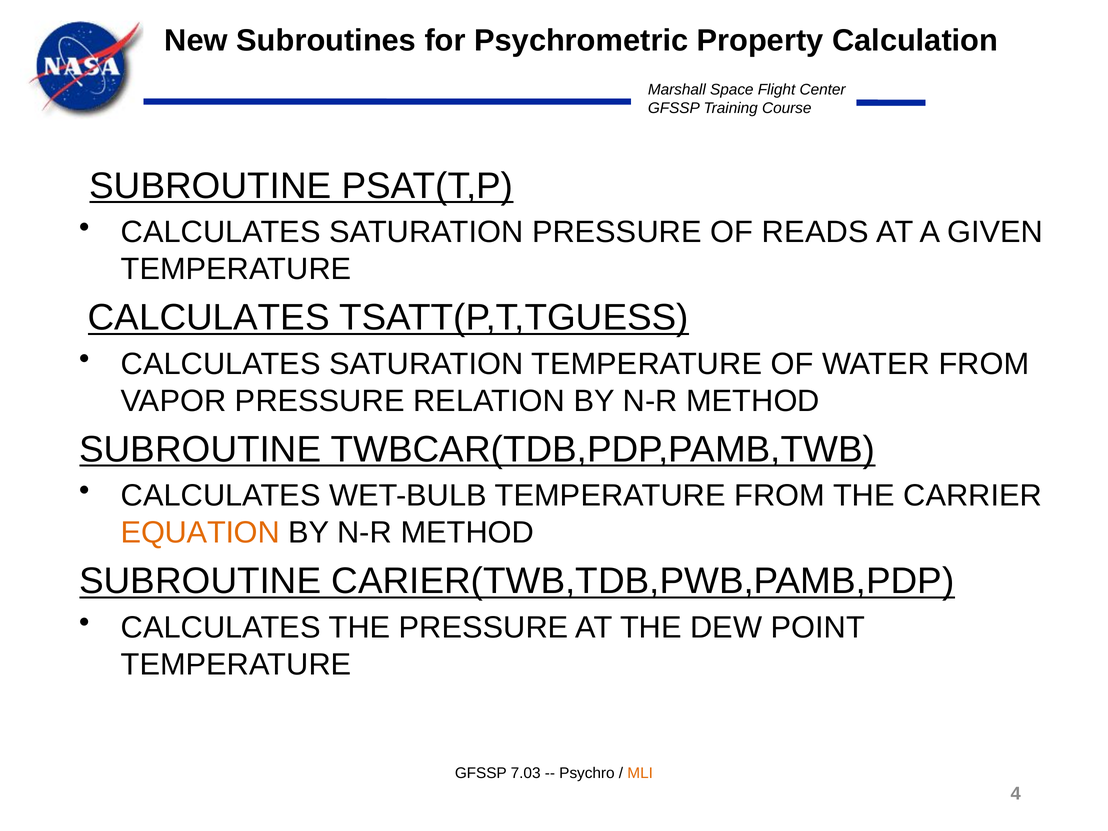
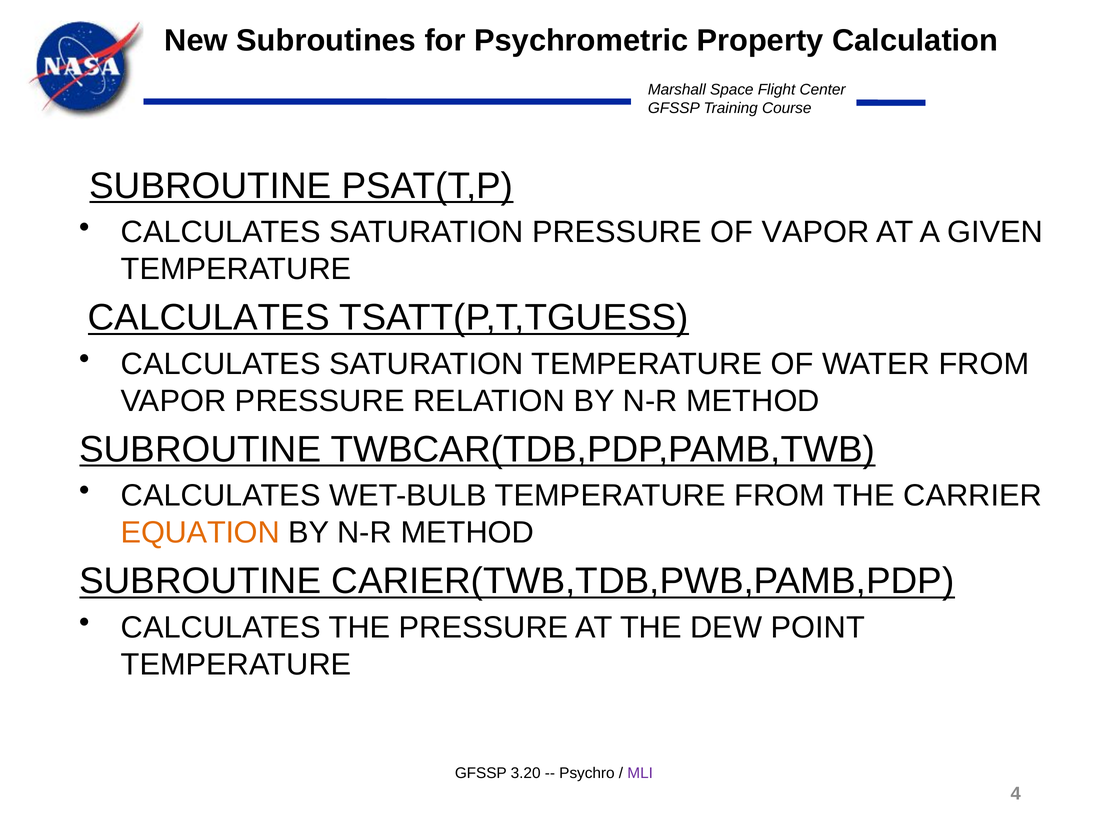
OF READS: READS -> VAPOR
7.03: 7.03 -> 3.20
MLI colour: orange -> purple
